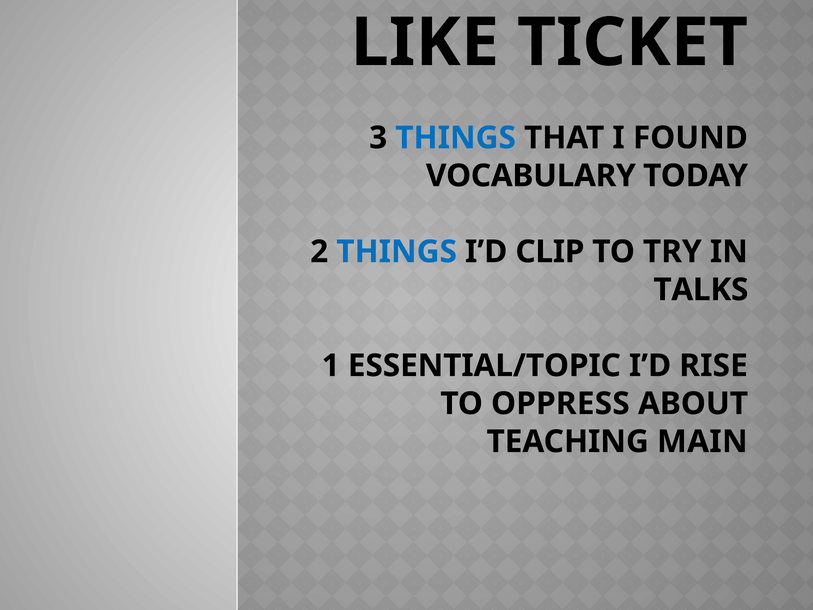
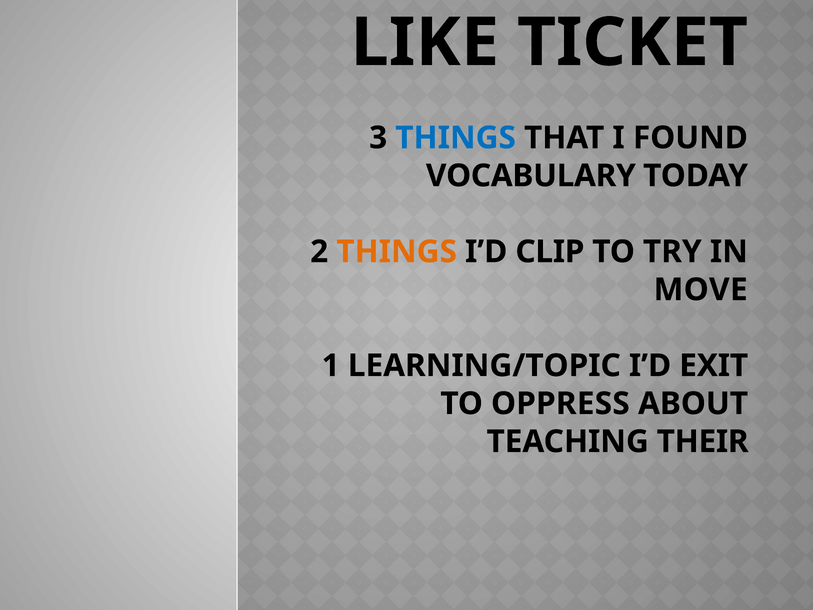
THINGS at (397, 252) colour: blue -> orange
TALKS: TALKS -> MOVE
ESSENTIAL/TOPIC: ESSENTIAL/TOPIC -> LEARNING/TOPIC
RISE: RISE -> EXIT
MAIN: MAIN -> THEIR
